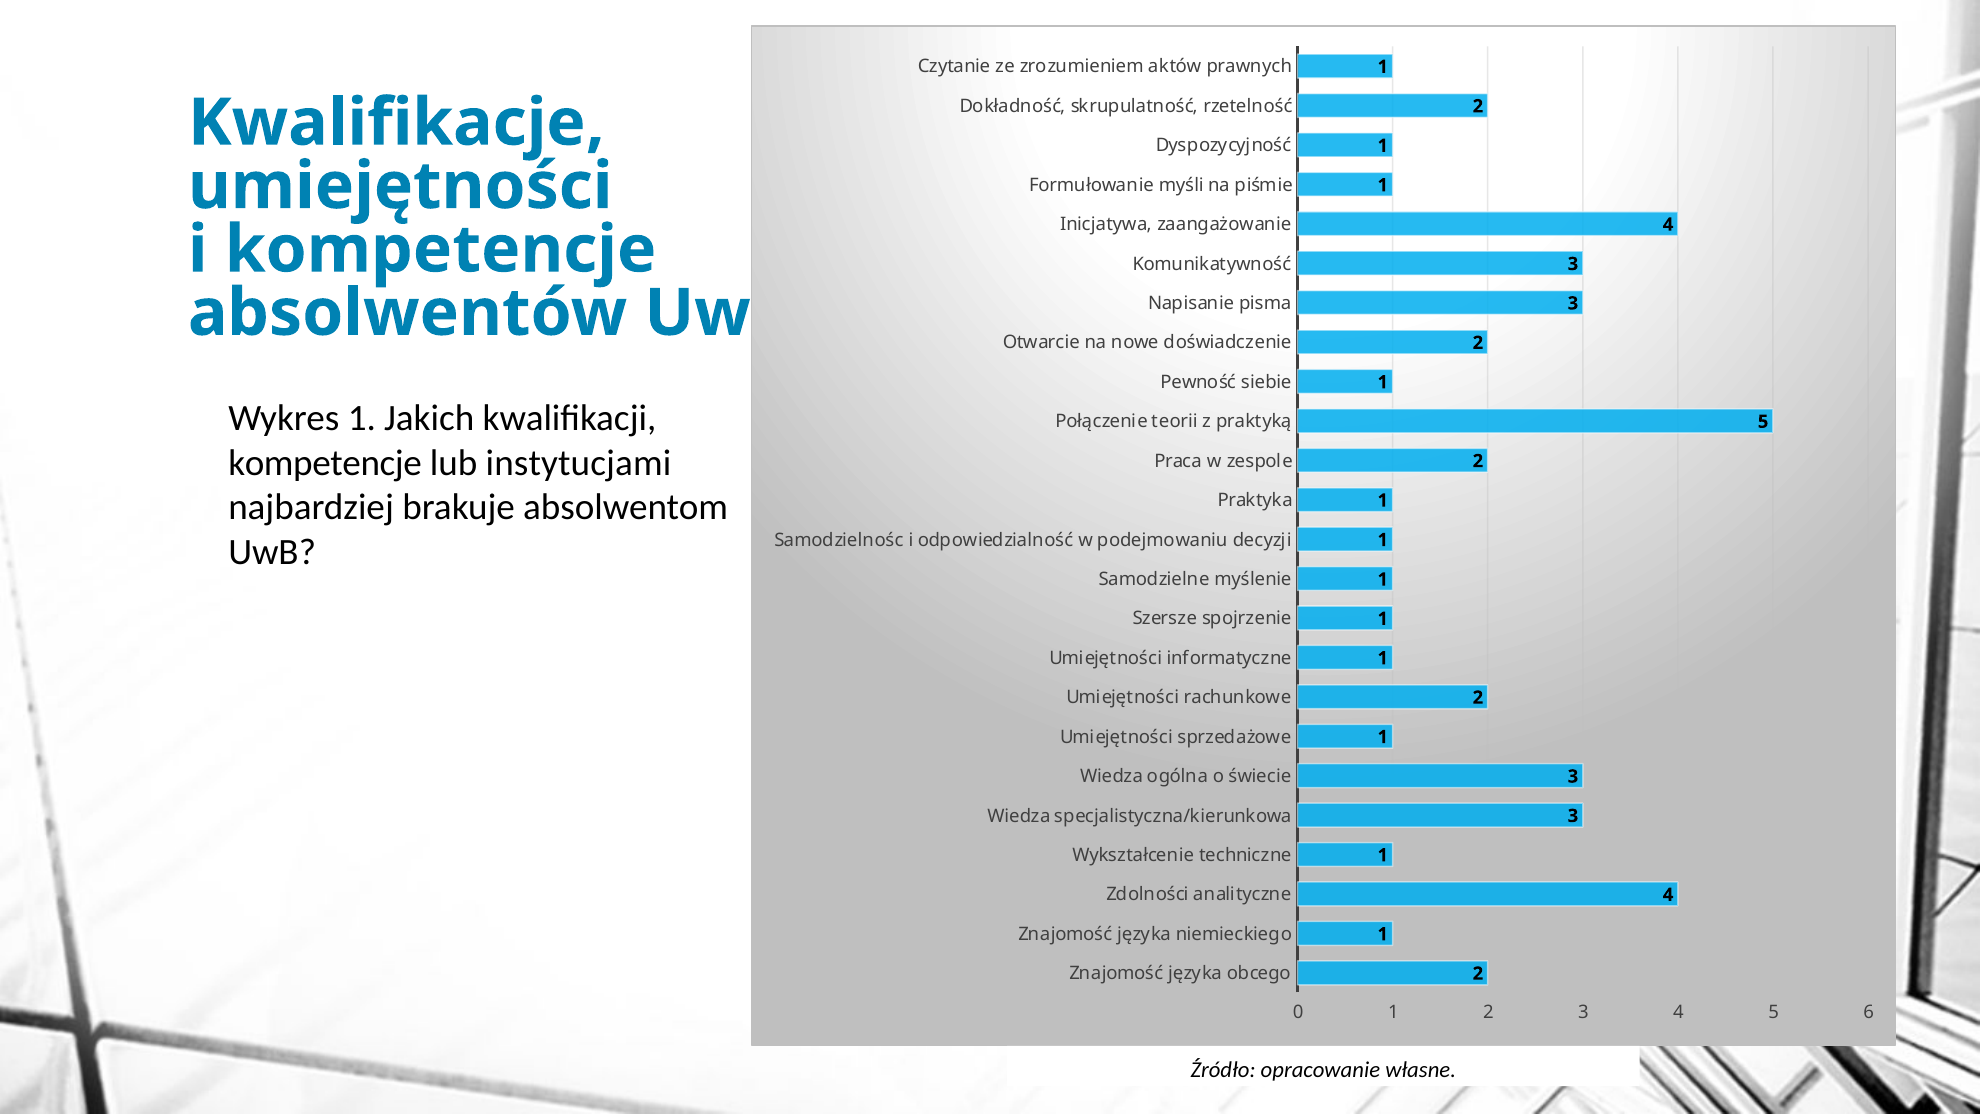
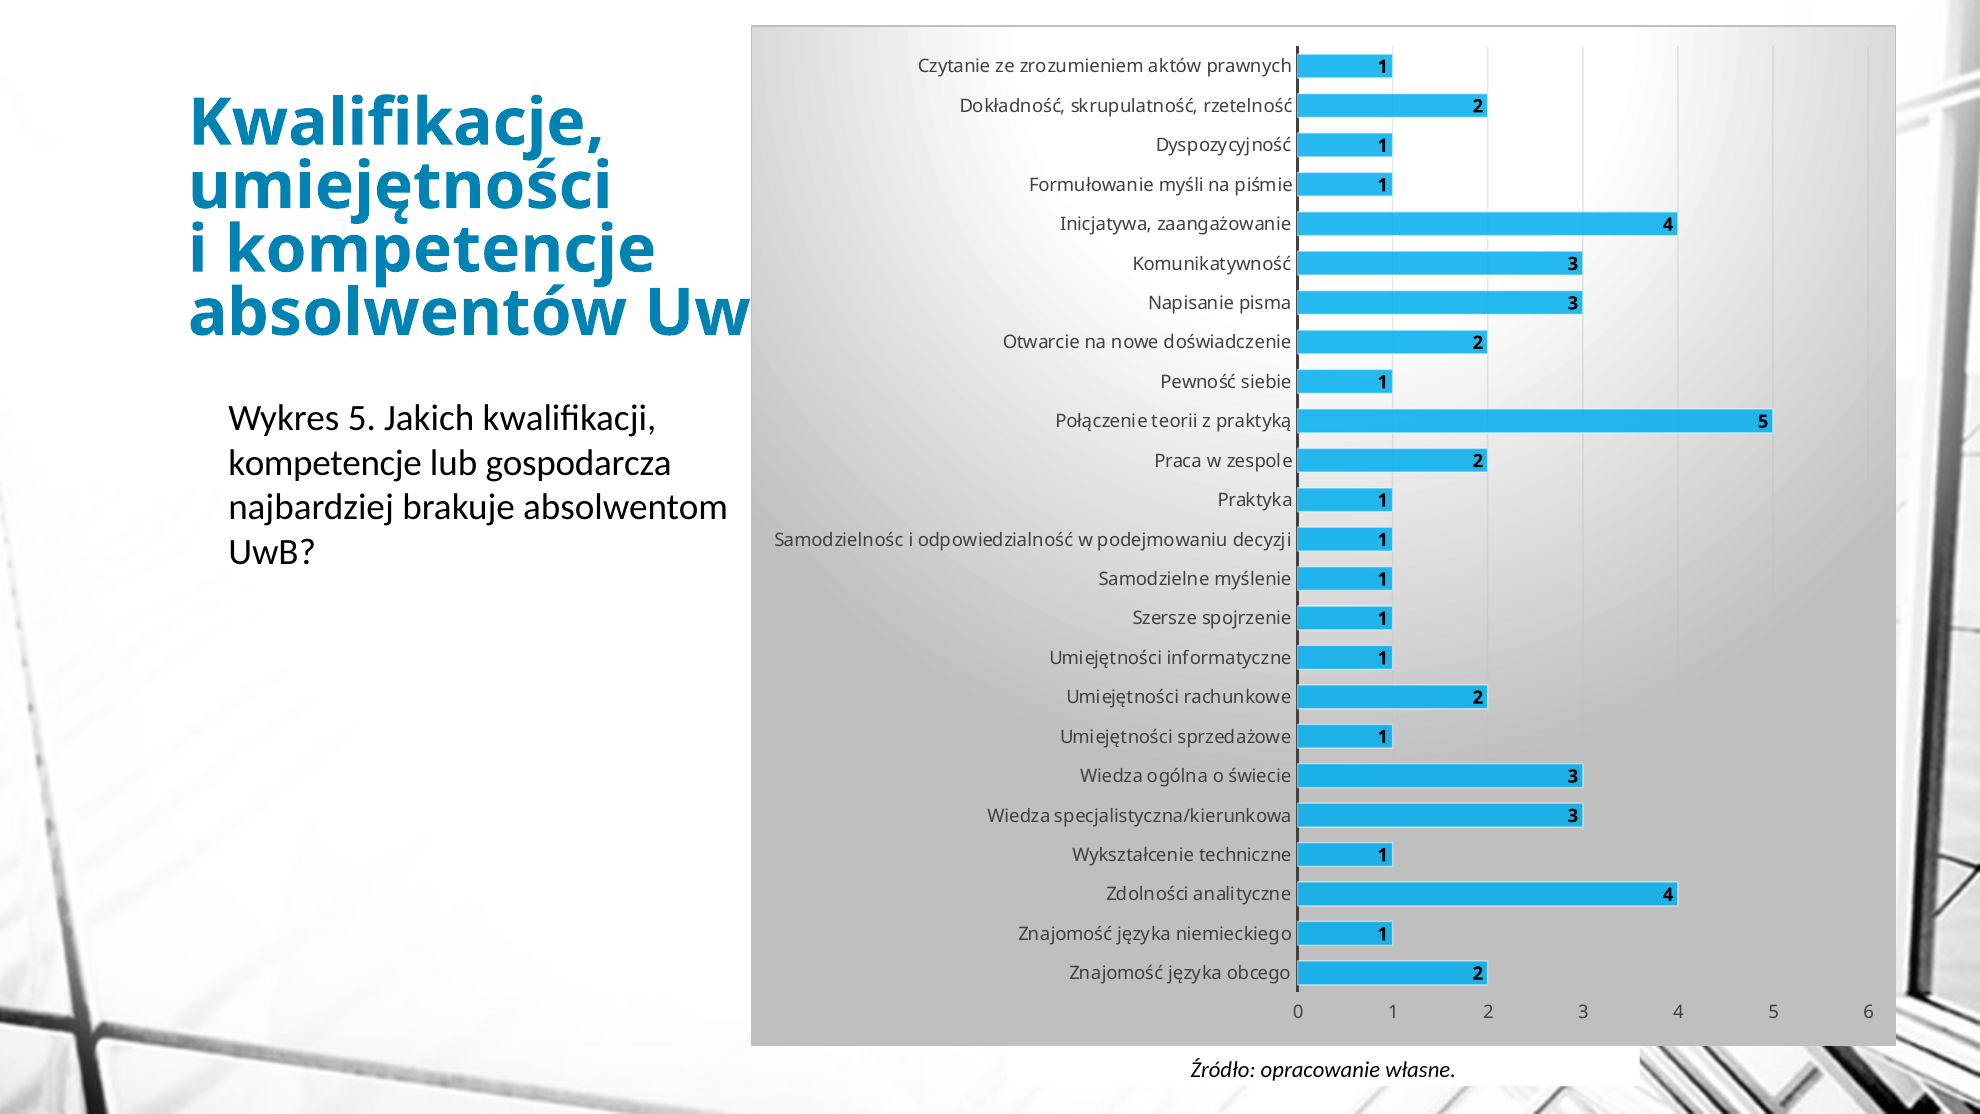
Wykres 1: 1 -> 5
instytucjami: instytucjami -> gospodarcza
